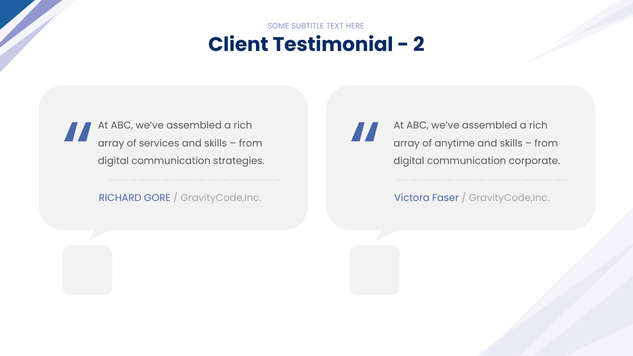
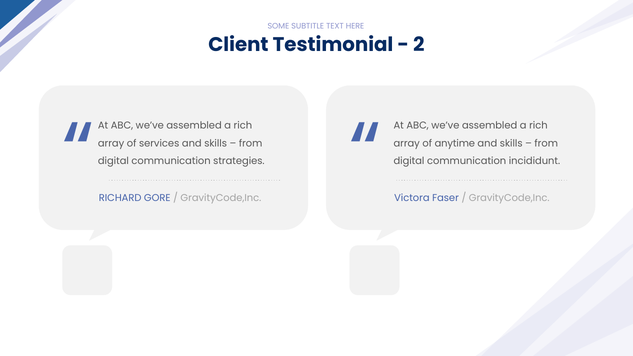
corporate: corporate -> incididunt
